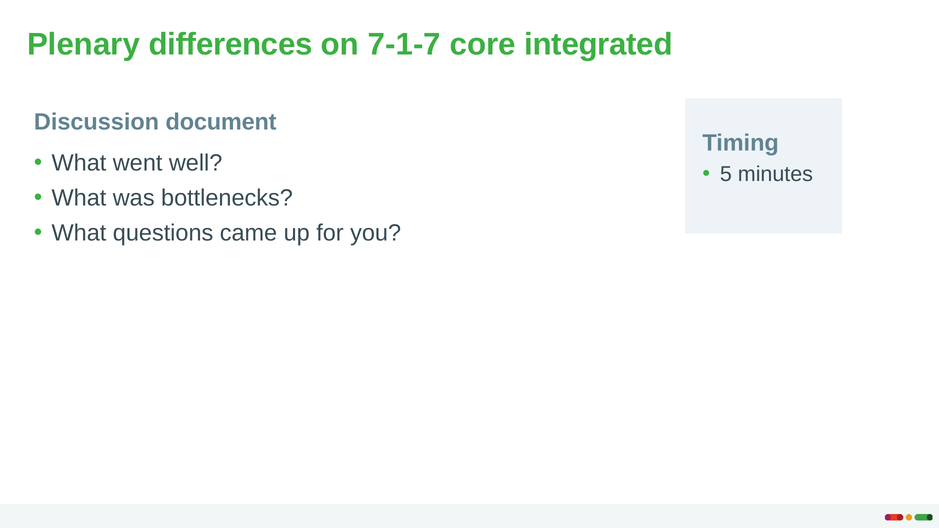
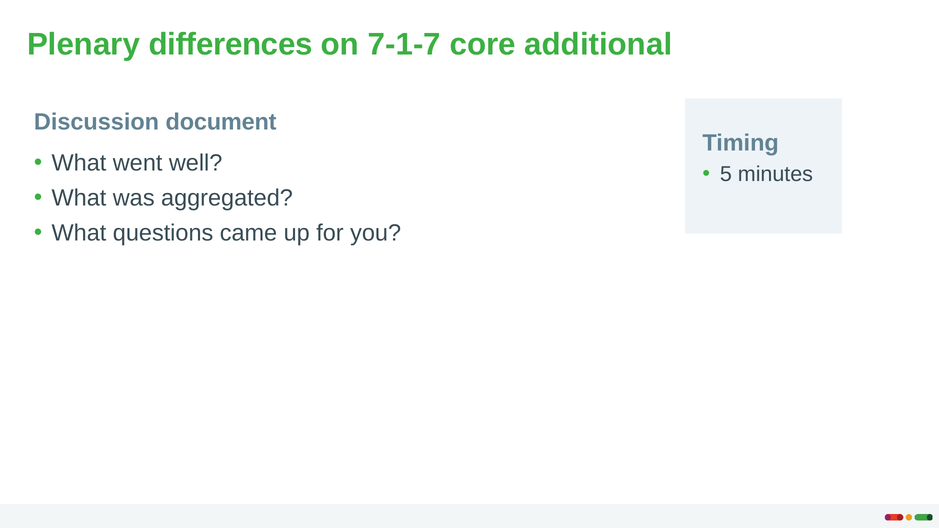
integrated: integrated -> additional
bottlenecks: bottlenecks -> aggregated
